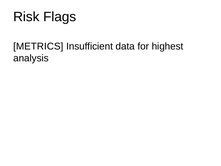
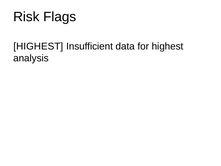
METRICS at (38, 46): METRICS -> HIGHEST
